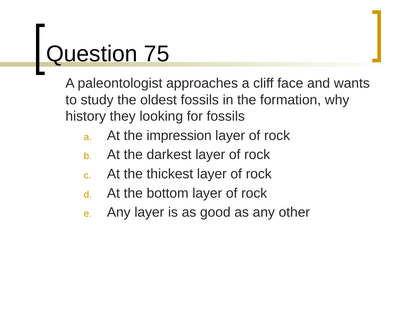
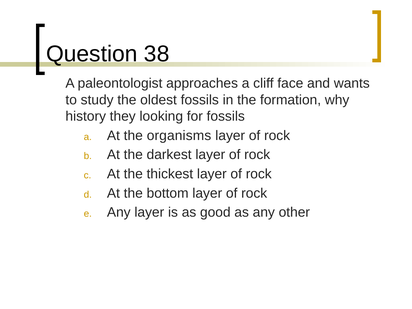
75: 75 -> 38
impression: impression -> organisms
